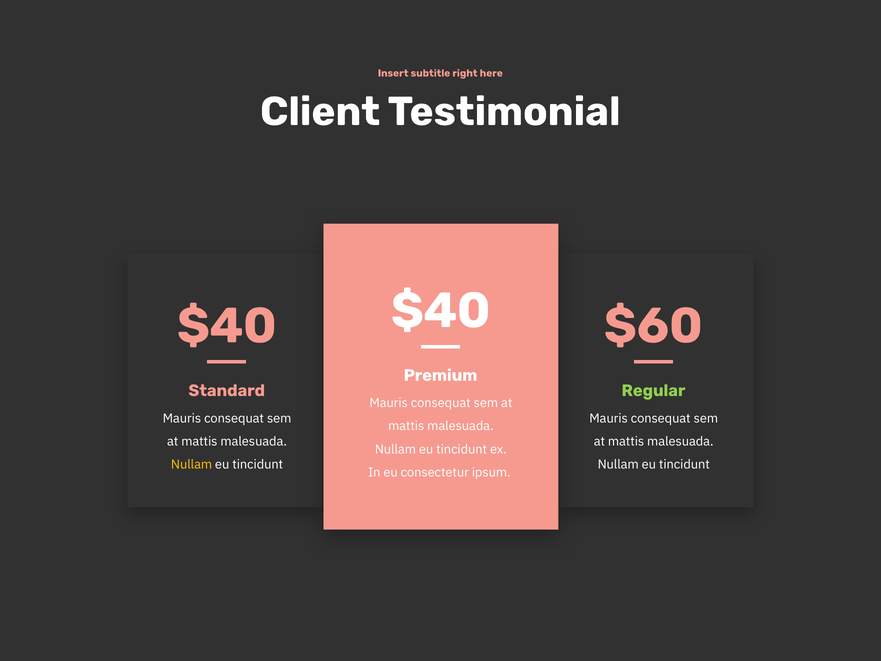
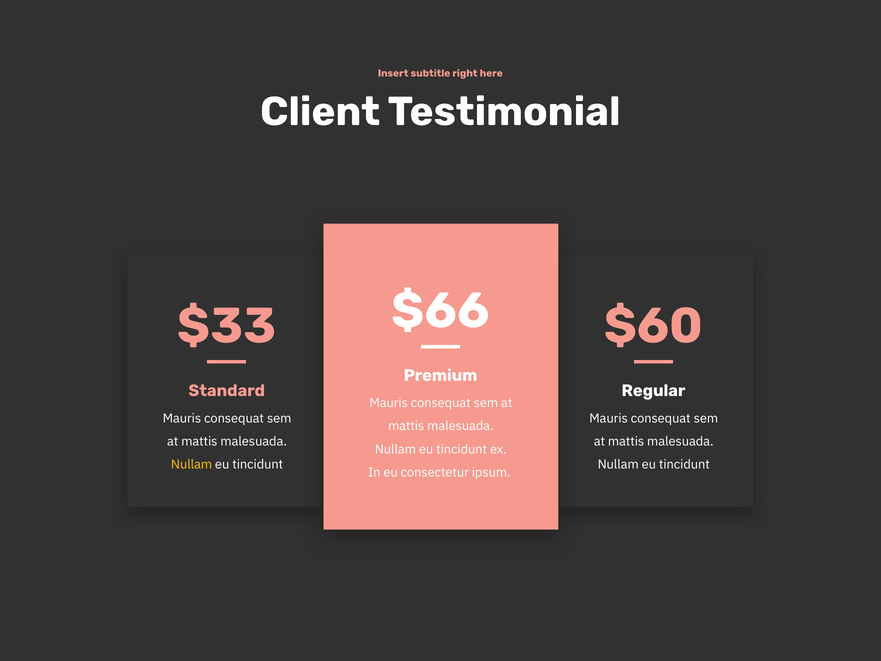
$40 at (441, 311): $40 -> $66
$40 at (227, 326): $40 -> $33
Regular colour: light green -> white
